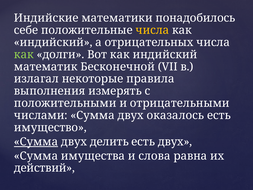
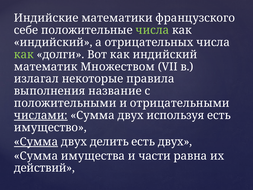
понадобилось: понадобилось -> французского
числа at (152, 30) colour: yellow -> light green
Бесконечной: Бесконечной -> Множеством
измерять: измерять -> название
числами underline: none -> present
оказалось: оказалось -> используя
слова: слова -> части
